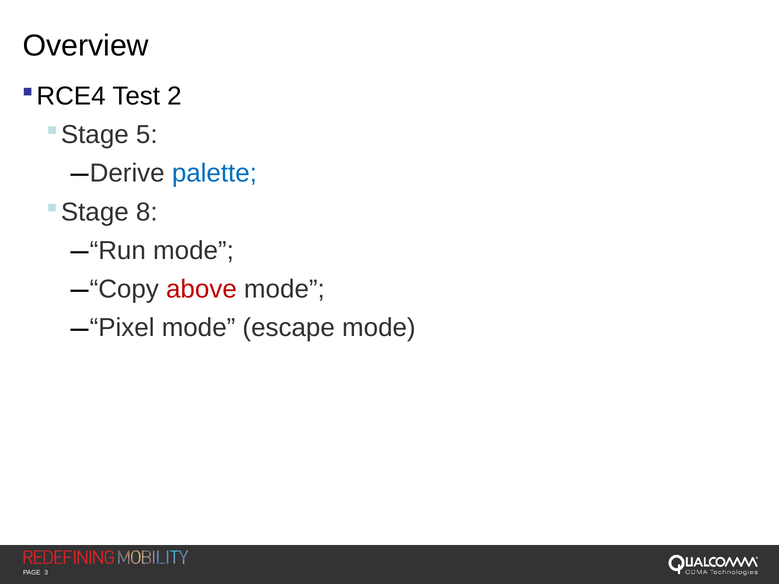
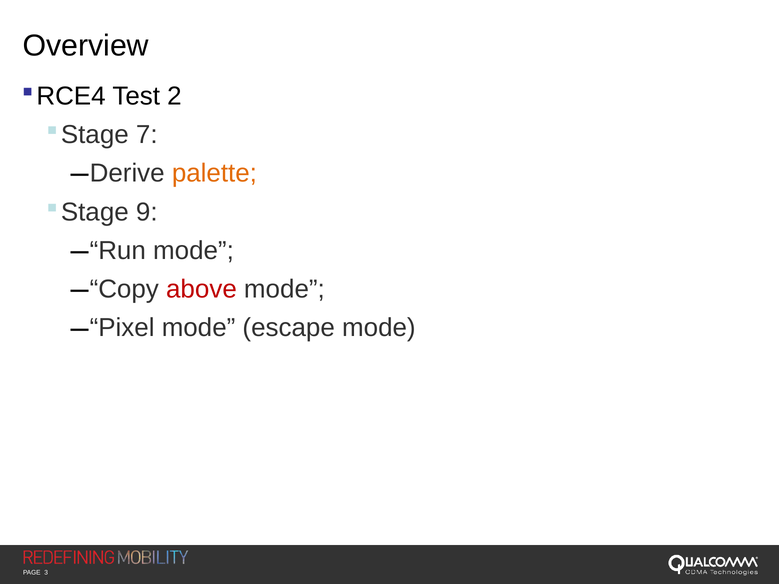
5: 5 -> 7
palette colour: blue -> orange
8: 8 -> 9
